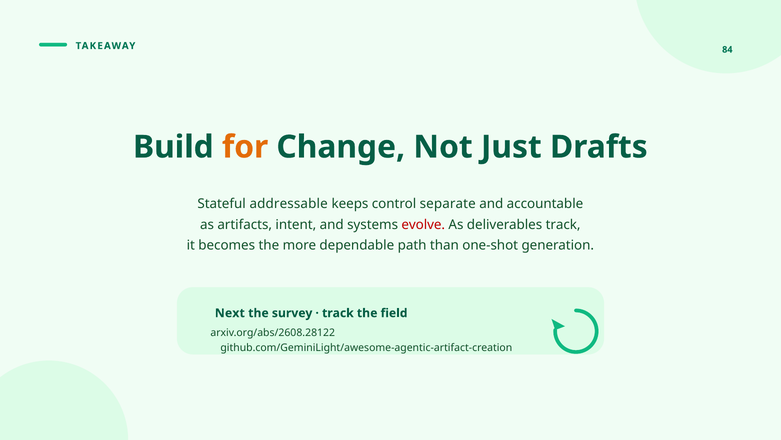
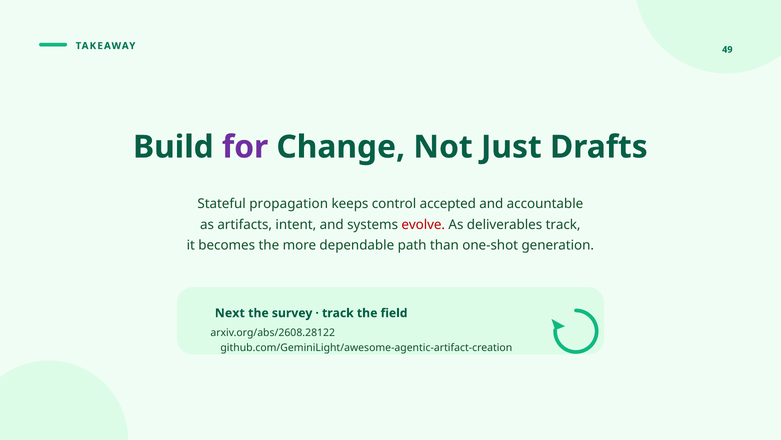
84: 84 -> 49
for colour: orange -> purple
addressable: addressable -> propagation
separate: separate -> accepted
